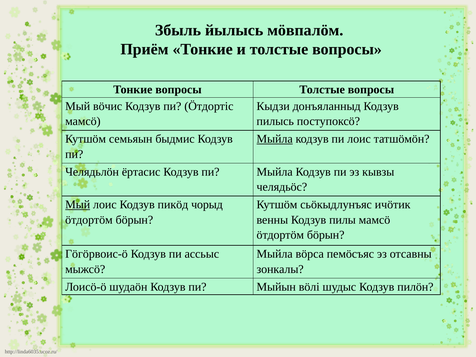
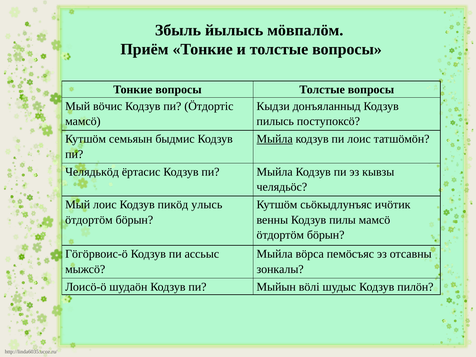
Челядьлӧн: Челядьлӧн -> Челядькӧд
Мый at (78, 205) underline: present -> none
чорыд: чорыд -> улысь
